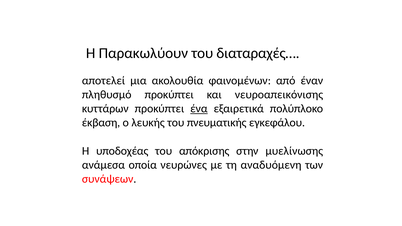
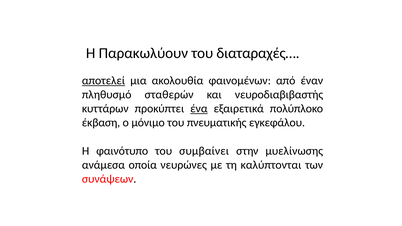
αποτελεί underline: none -> present
πληθυσμό προκύπτει: προκύπτει -> σταθερών
νευροαπεικόνισης: νευροαπεικόνισης -> νευροδιαβιβαστής
λευκής: λευκής -> μόνιμο
υποδοχέας: υποδοχέας -> φαινότυπο
απόκρισης: απόκρισης -> συμβαίνει
αναδυόμενη: αναδυόμενη -> καλύπτονται
